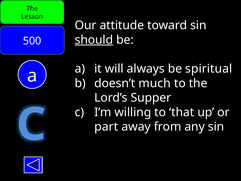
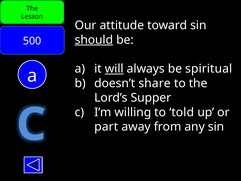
will underline: none -> present
much: much -> share
that: that -> told
